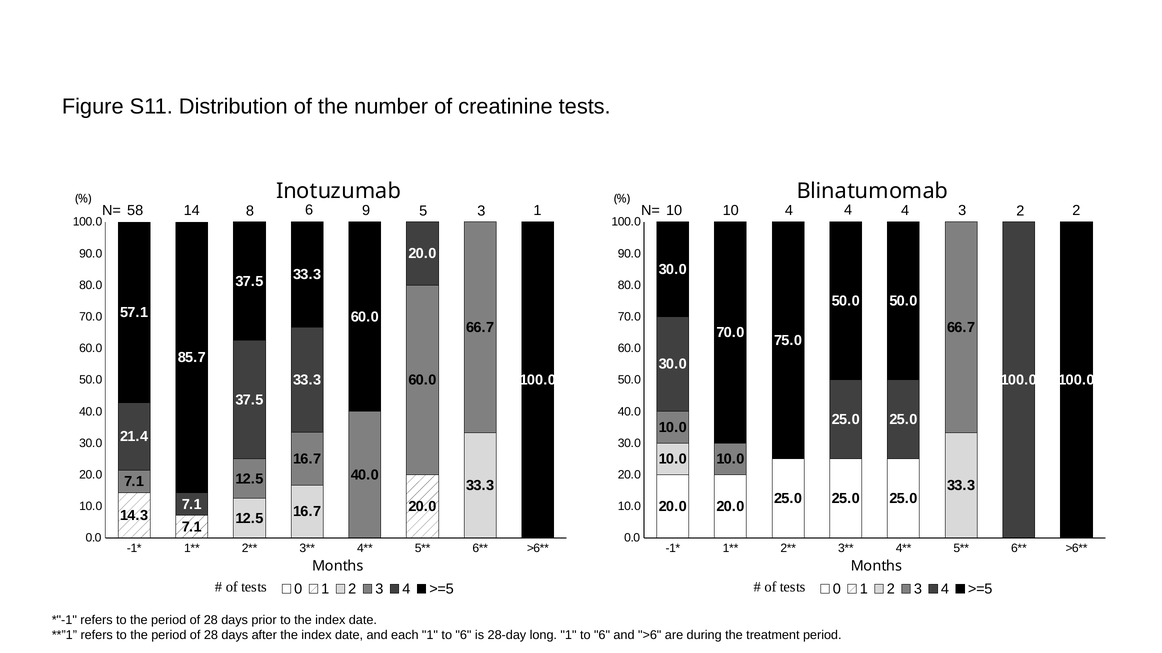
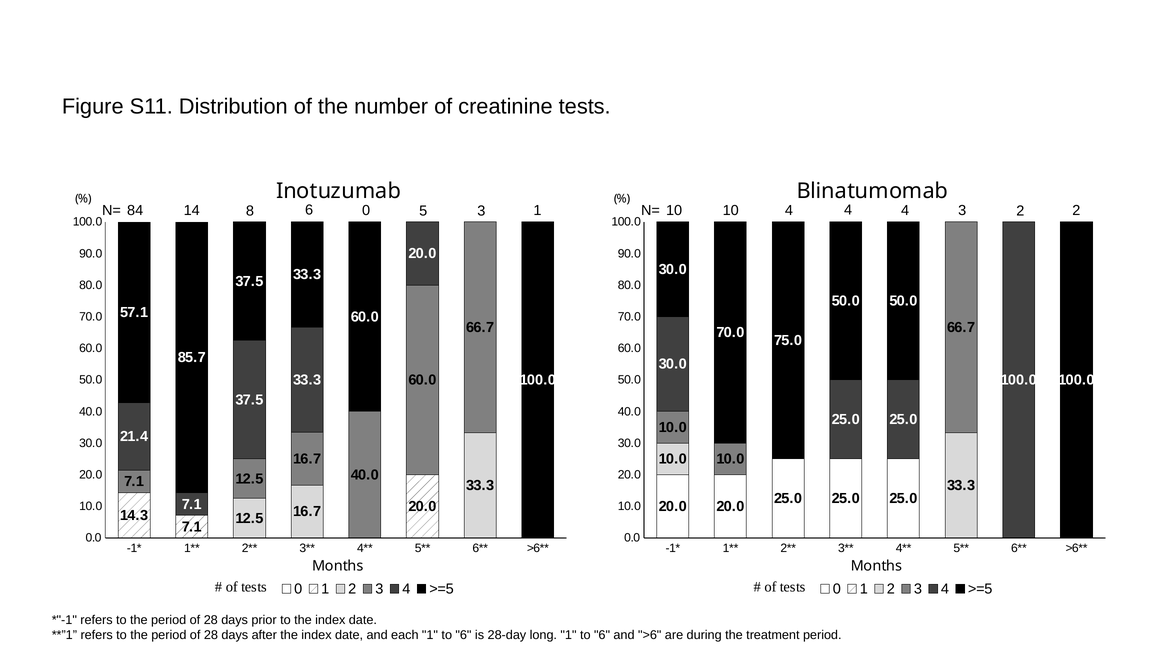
58: 58 -> 84
6 9: 9 -> 0
